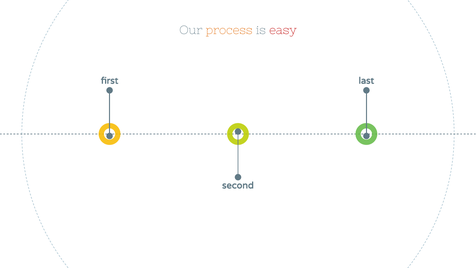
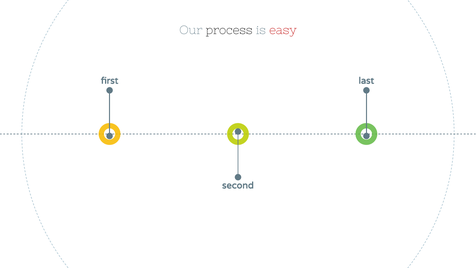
process colour: orange -> black
